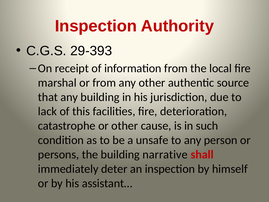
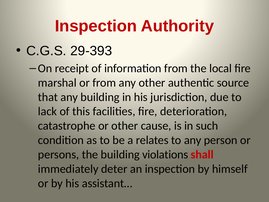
unsafe: unsafe -> relates
narrative: narrative -> violations
